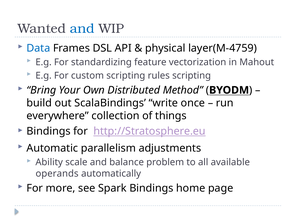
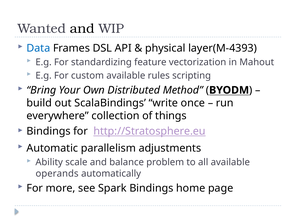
and at (82, 29) colour: blue -> black
layer(M-4759: layer(M-4759 -> layer(M-4393
custom scripting: scripting -> available
